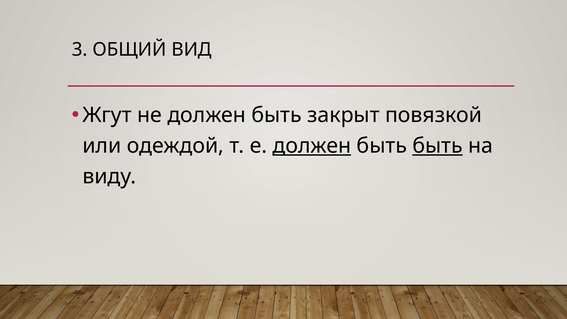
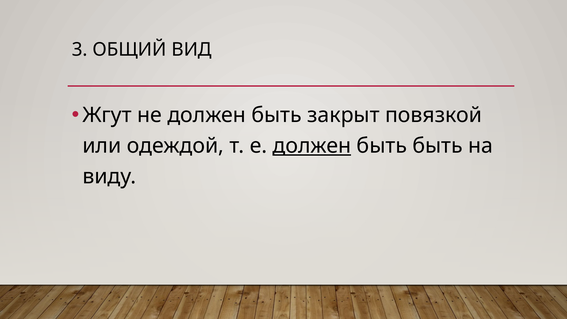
быть at (438, 146) underline: present -> none
